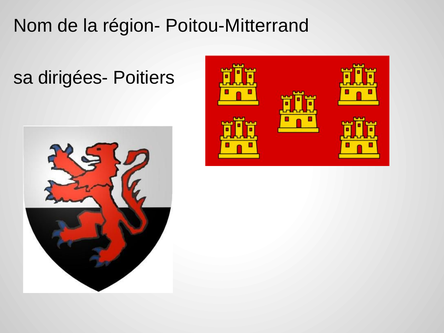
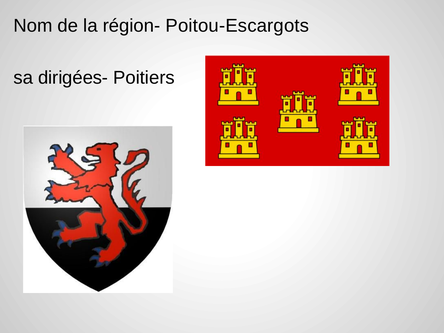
Poitou-Mitterrand: Poitou-Mitterrand -> Poitou-Escargots
